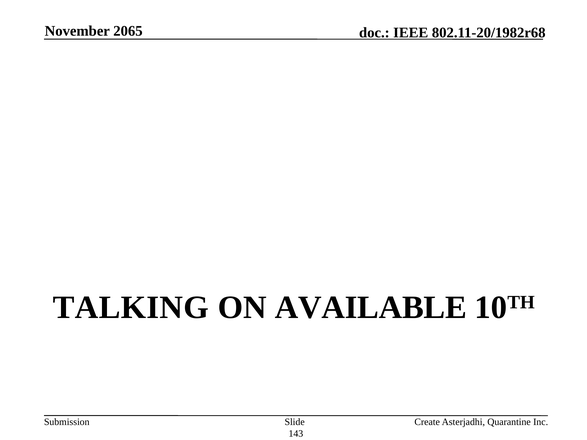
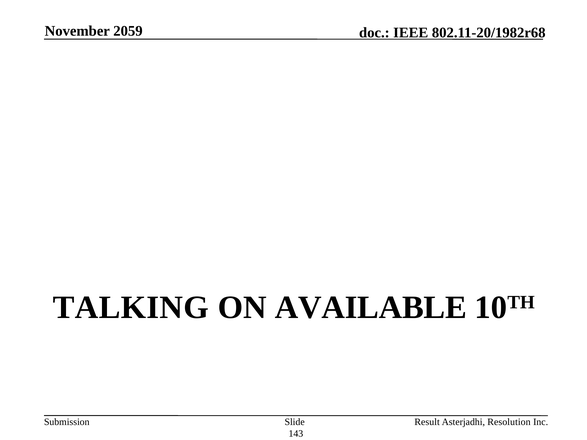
2065: 2065 -> 2059
Create: Create -> Result
Quarantine: Quarantine -> Resolution
